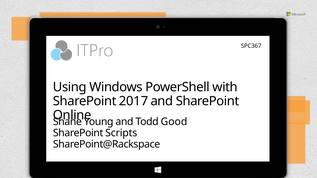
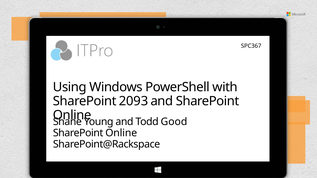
2017: 2017 -> 2093
Scripts at (121, 133): Scripts -> Online
